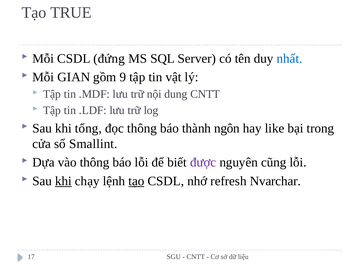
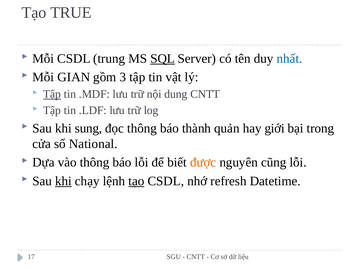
đứng: đứng -> trung
SQL underline: none -> present
9: 9 -> 3
Tập at (52, 94) underline: none -> present
tổng: tổng -> sung
ngôn: ngôn -> quản
like: like -> giới
Smallint: Smallint -> National
được colour: purple -> orange
Nvarchar: Nvarchar -> Datetime
